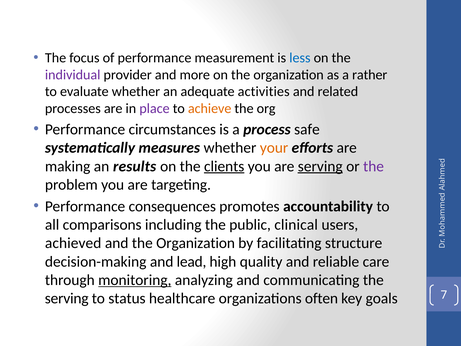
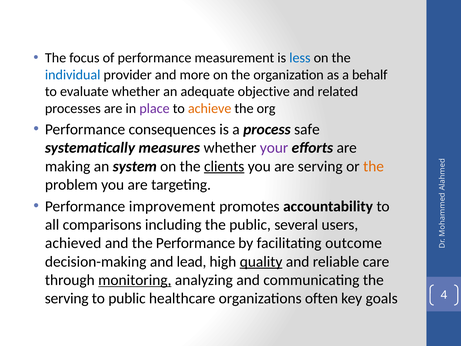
individual colour: purple -> blue
rather: rather -> behalf
activities: activities -> objective
circumstances: circumstances -> consequences
your colour: orange -> purple
results: results -> system
serving at (320, 166) underline: present -> none
the at (374, 166) colour: purple -> orange
consequences: consequences -> improvement
clinical: clinical -> several
and the Organization: Organization -> Performance
structure: structure -> outcome
quality underline: none -> present
to status: status -> public
7: 7 -> 4
